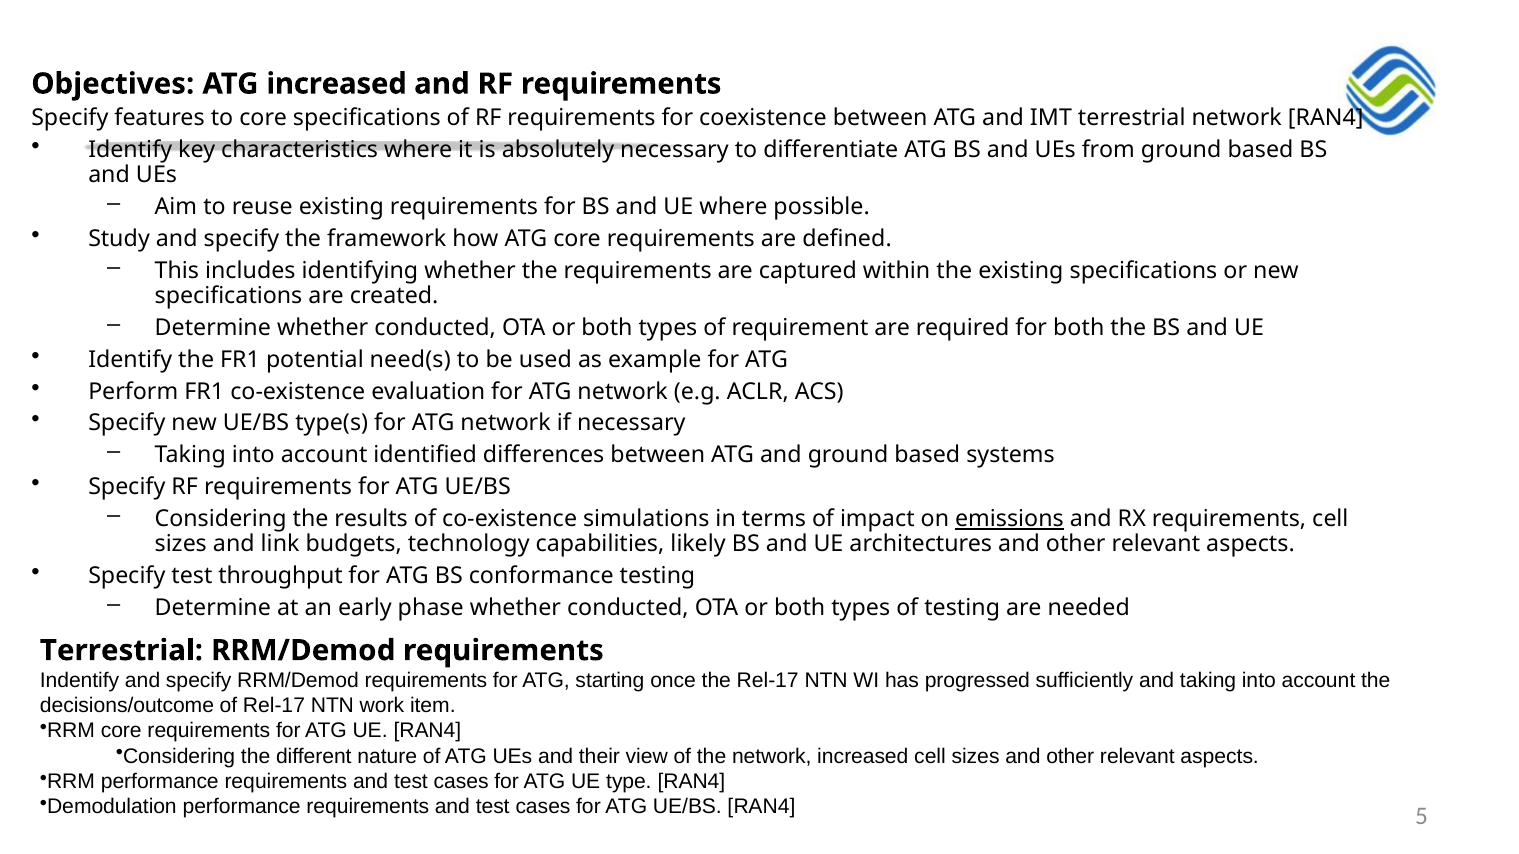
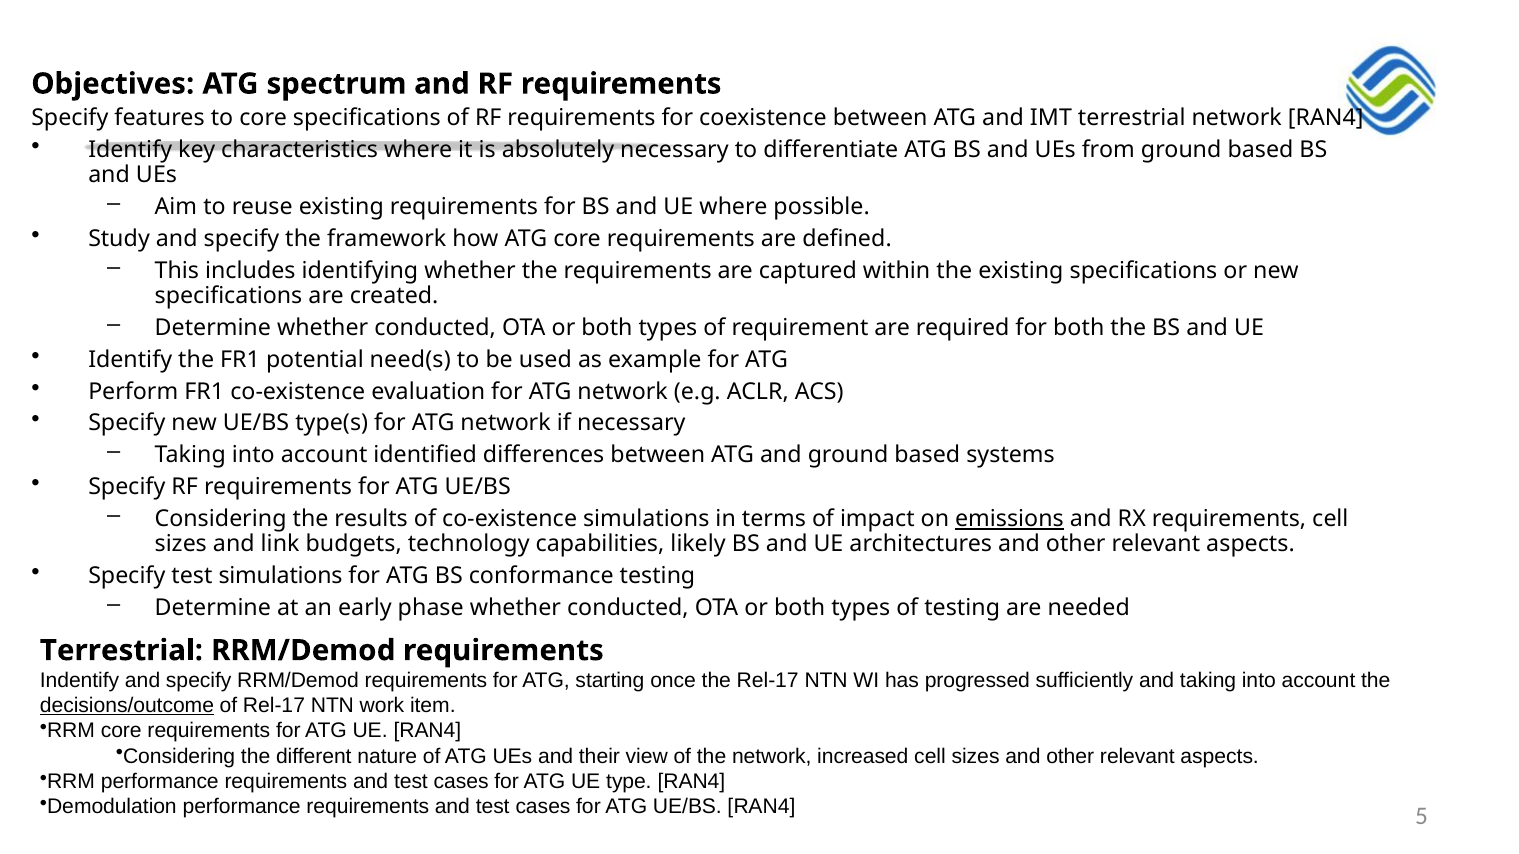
ATG increased: increased -> spectrum
test throughput: throughput -> simulations
decisions/outcome underline: none -> present
